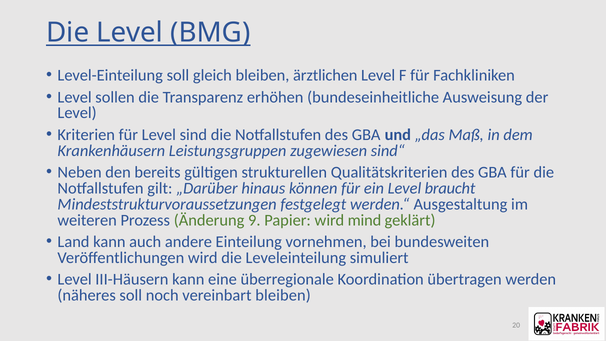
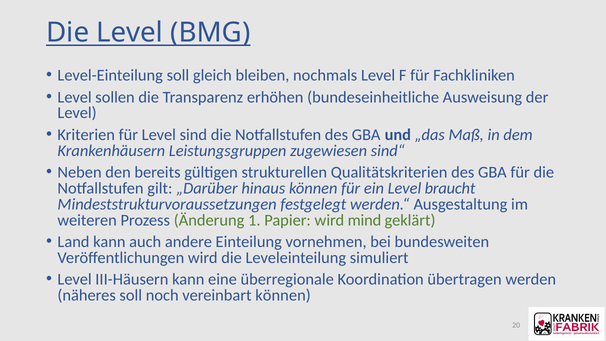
ärztlichen: ärztlichen -> nochmals
9: 9 -> 1
vereinbart bleiben: bleiben -> können
